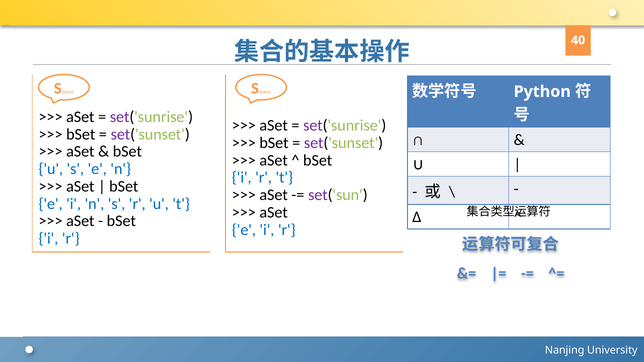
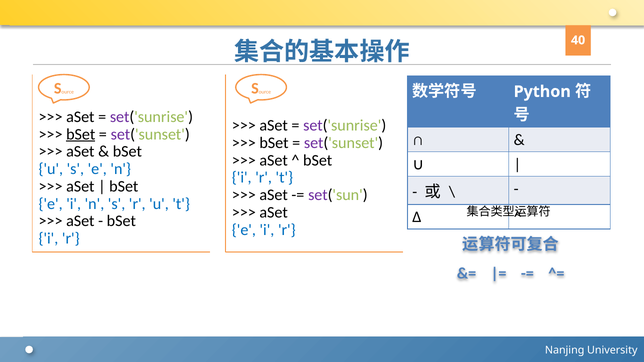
bSet at (81, 134) underline: none -> present
